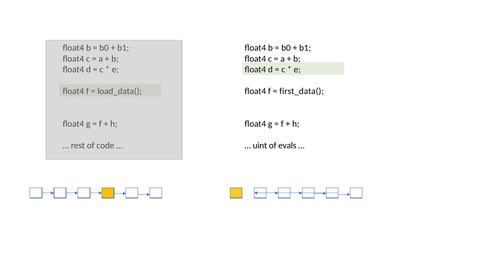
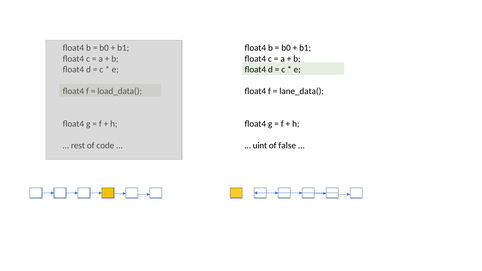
first_data(: first_data( -> lane_data(
evals: evals -> false
